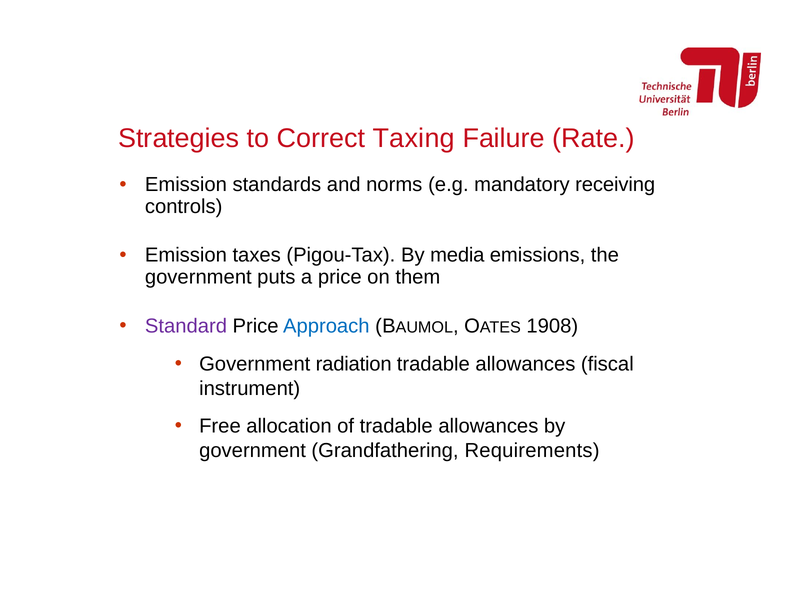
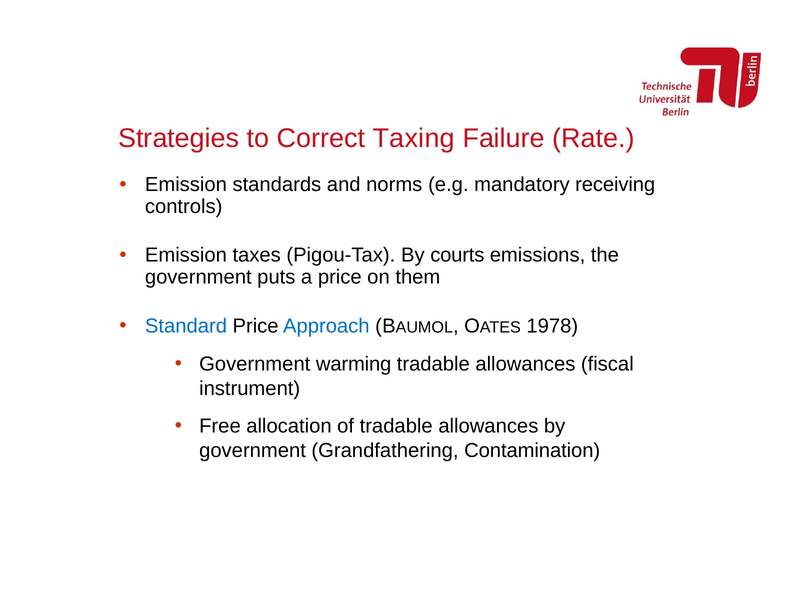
media: media -> courts
Standard colour: purple -> blue
1908: 1908 -> 1978
radiation: radiation -> warming
Requirements: Requirements -> Contamination
